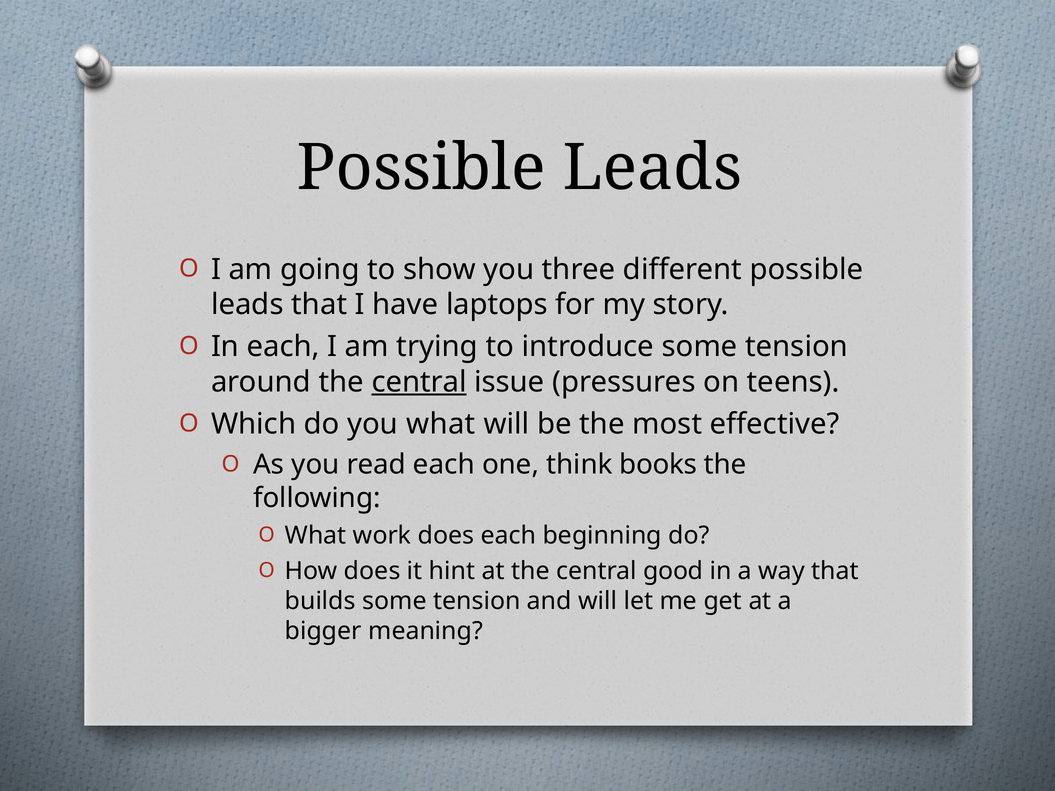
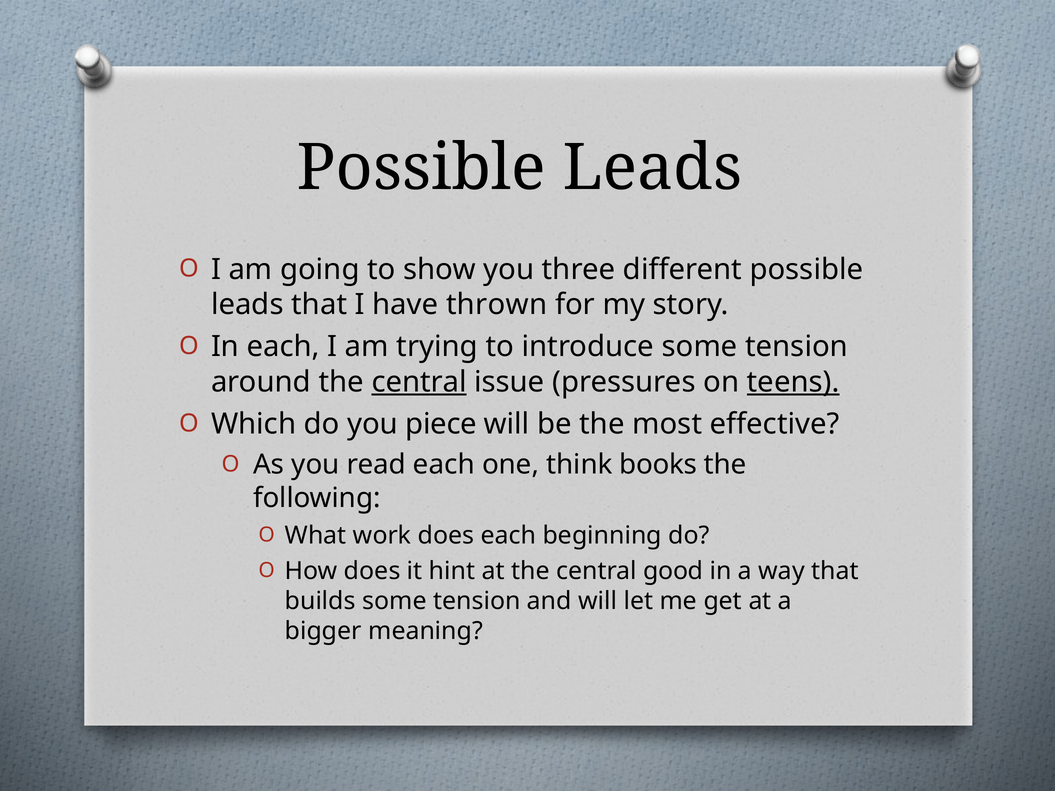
laptops: laptops -> thrown
teens underline: none -> present
you what: what -> piece
